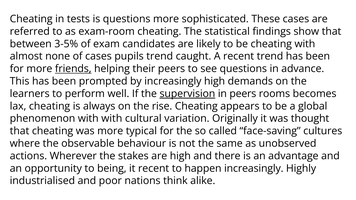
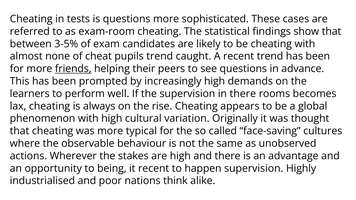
of cases: cases -> cheat
supervision at (187, 94) underline: present -> none
in peers: peers -> there
with with: with -> high
happen increasingly: increasingly -> supervision
